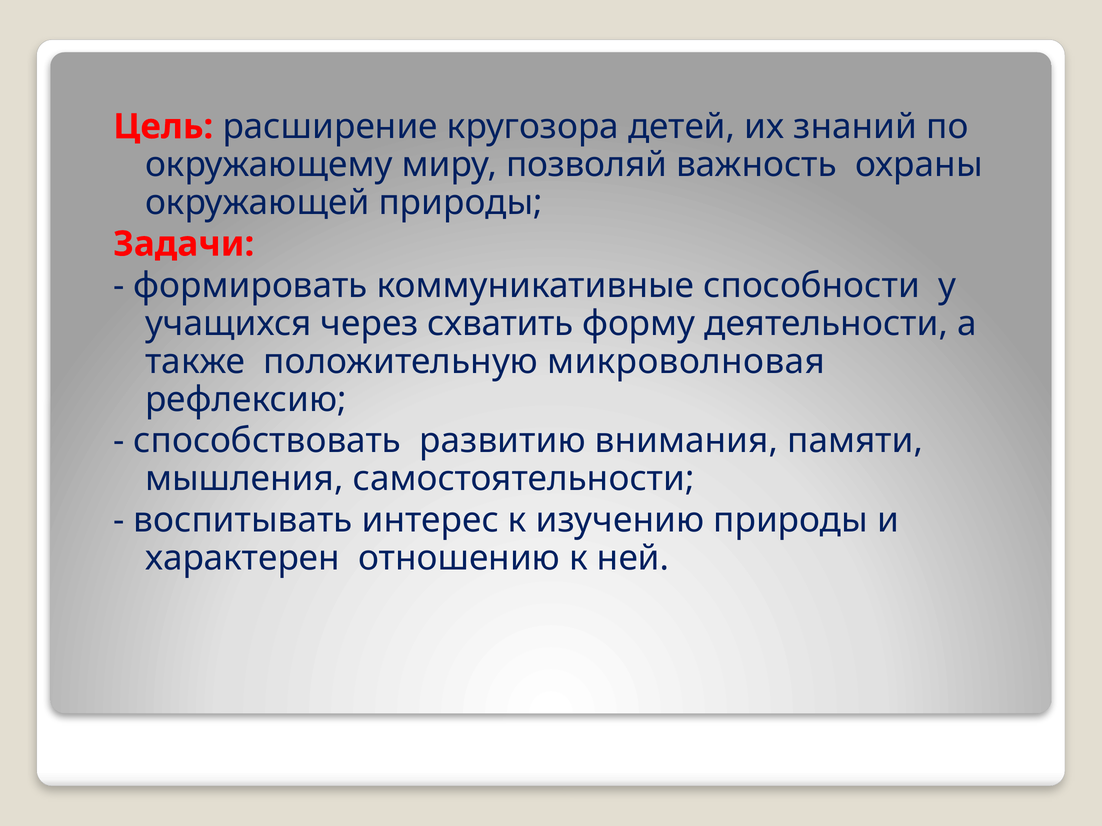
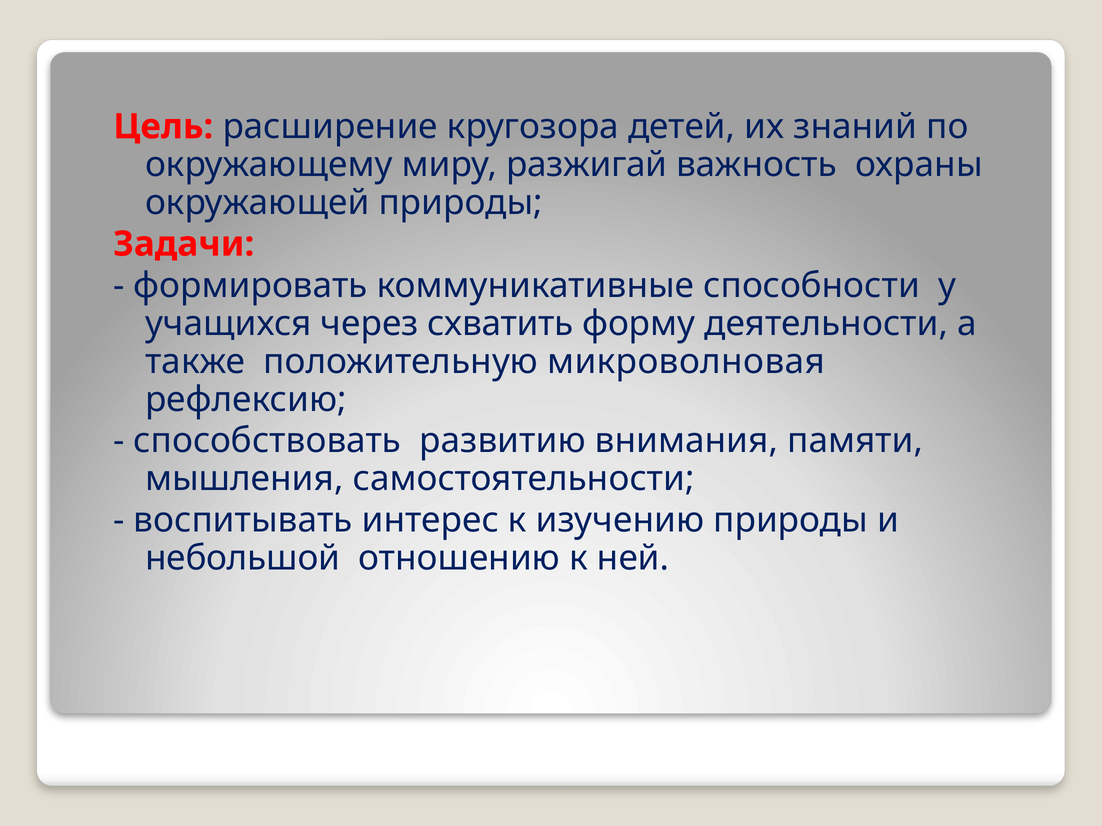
позволяй: позволяй -> разжигай
характерен: характерен -> небольшой
